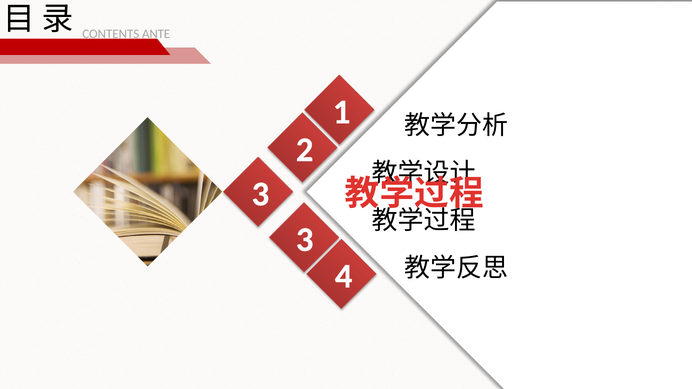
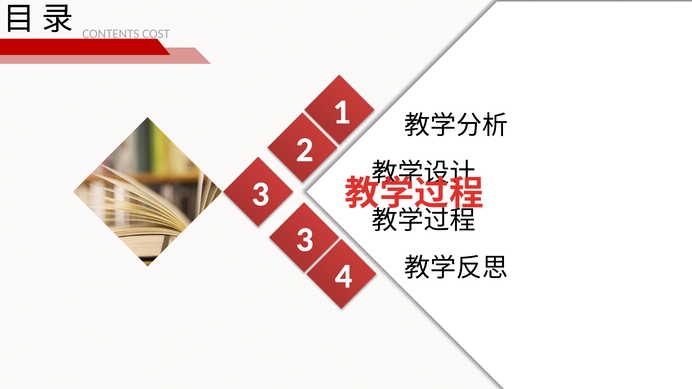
ANTE: ANTE -> COST
